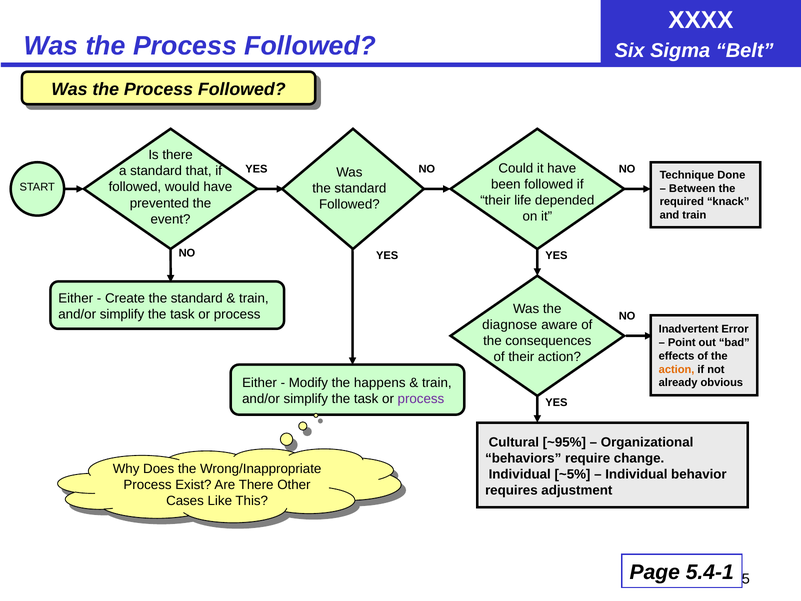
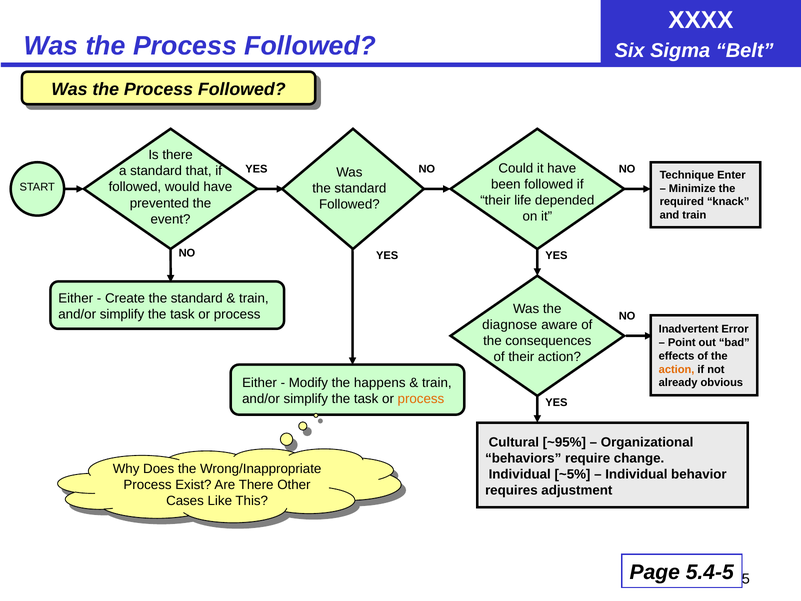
Done: Done -> Enter
Between: Between -> Minimize
process at (421, 399) colour: purple -> orange
5.4-1: 5.4-1 -> 5.4-5
